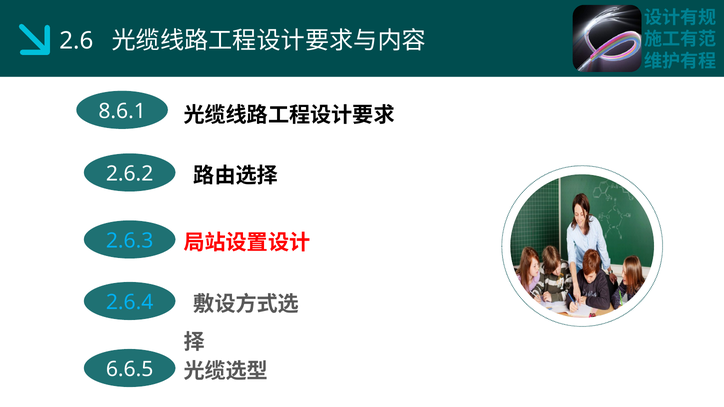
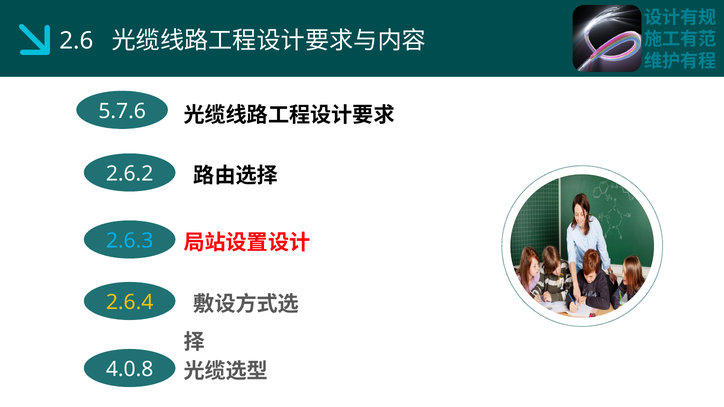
8.6.1: 8.6.1 -> 5.7.6
2.6.4 colour: light blue -> yellow
6.6.5: 6.6.5 -> 4.0.8
